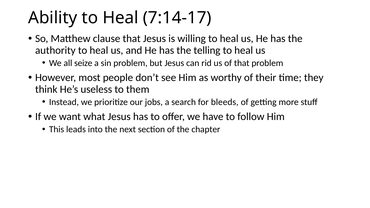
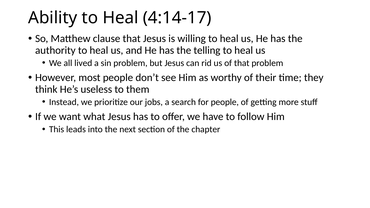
7:14-17: 7:14-17 -> 4:14-17
seize: seize -> lived
for bleeds: bleeds -> people
